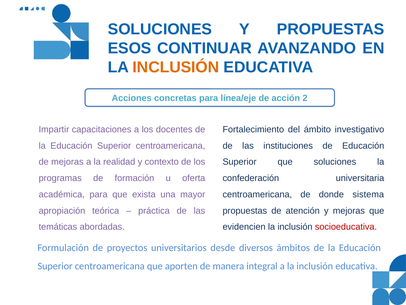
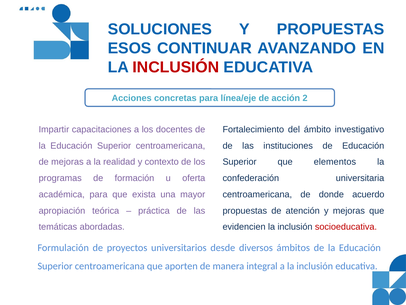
INCLUSIÓN at (176, 67) colour: orange -> red
que soluciones: soluciones -> elementos
sistema: sistema -> acuerdo
